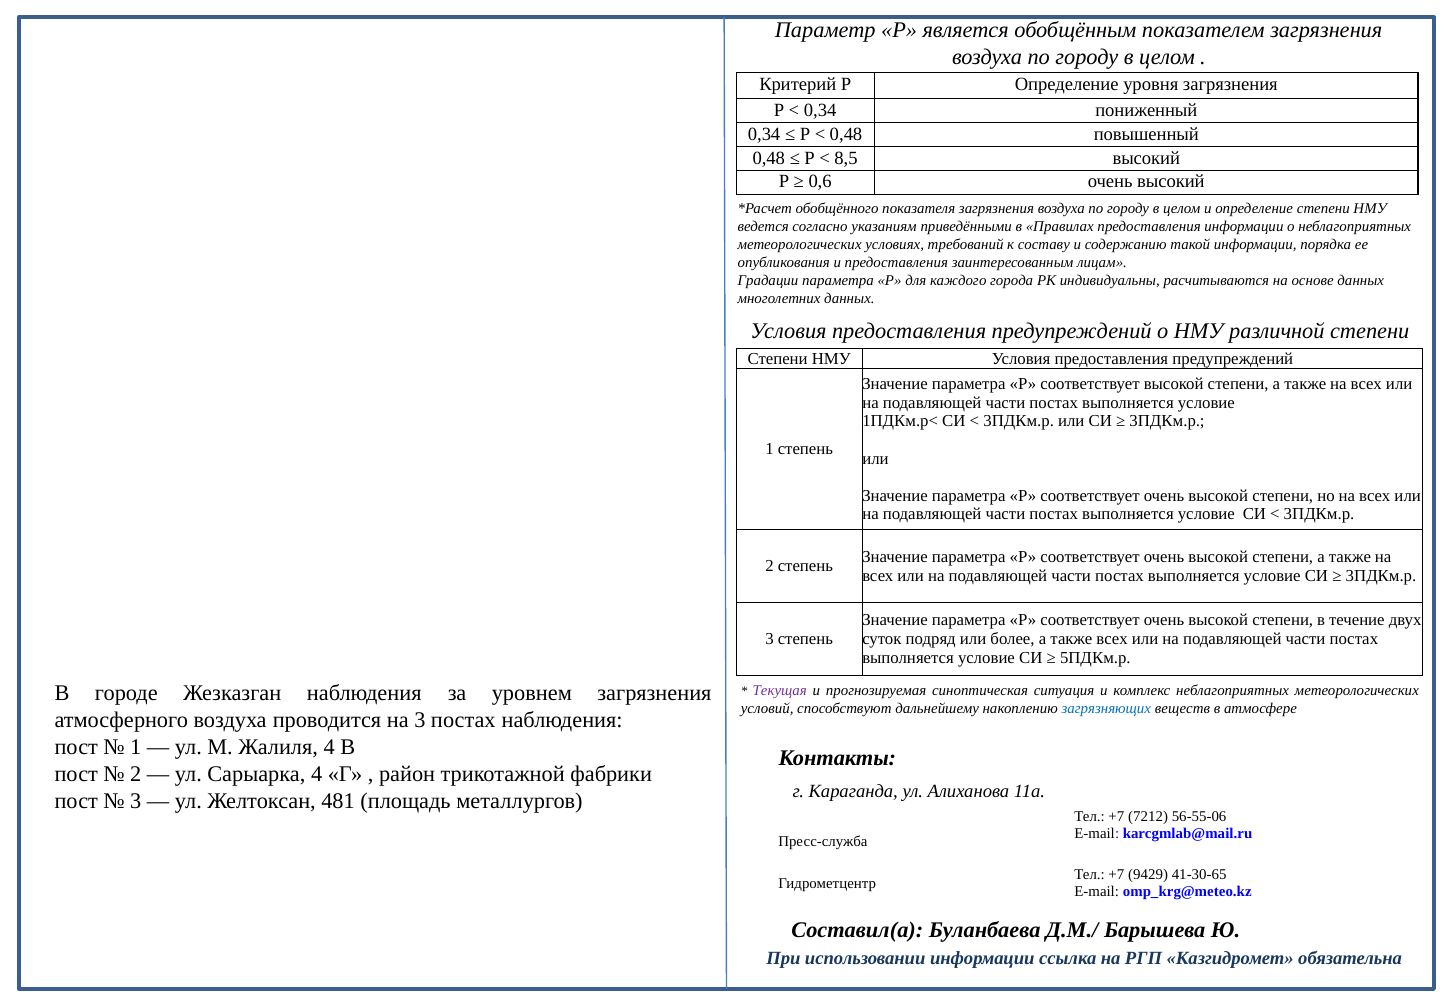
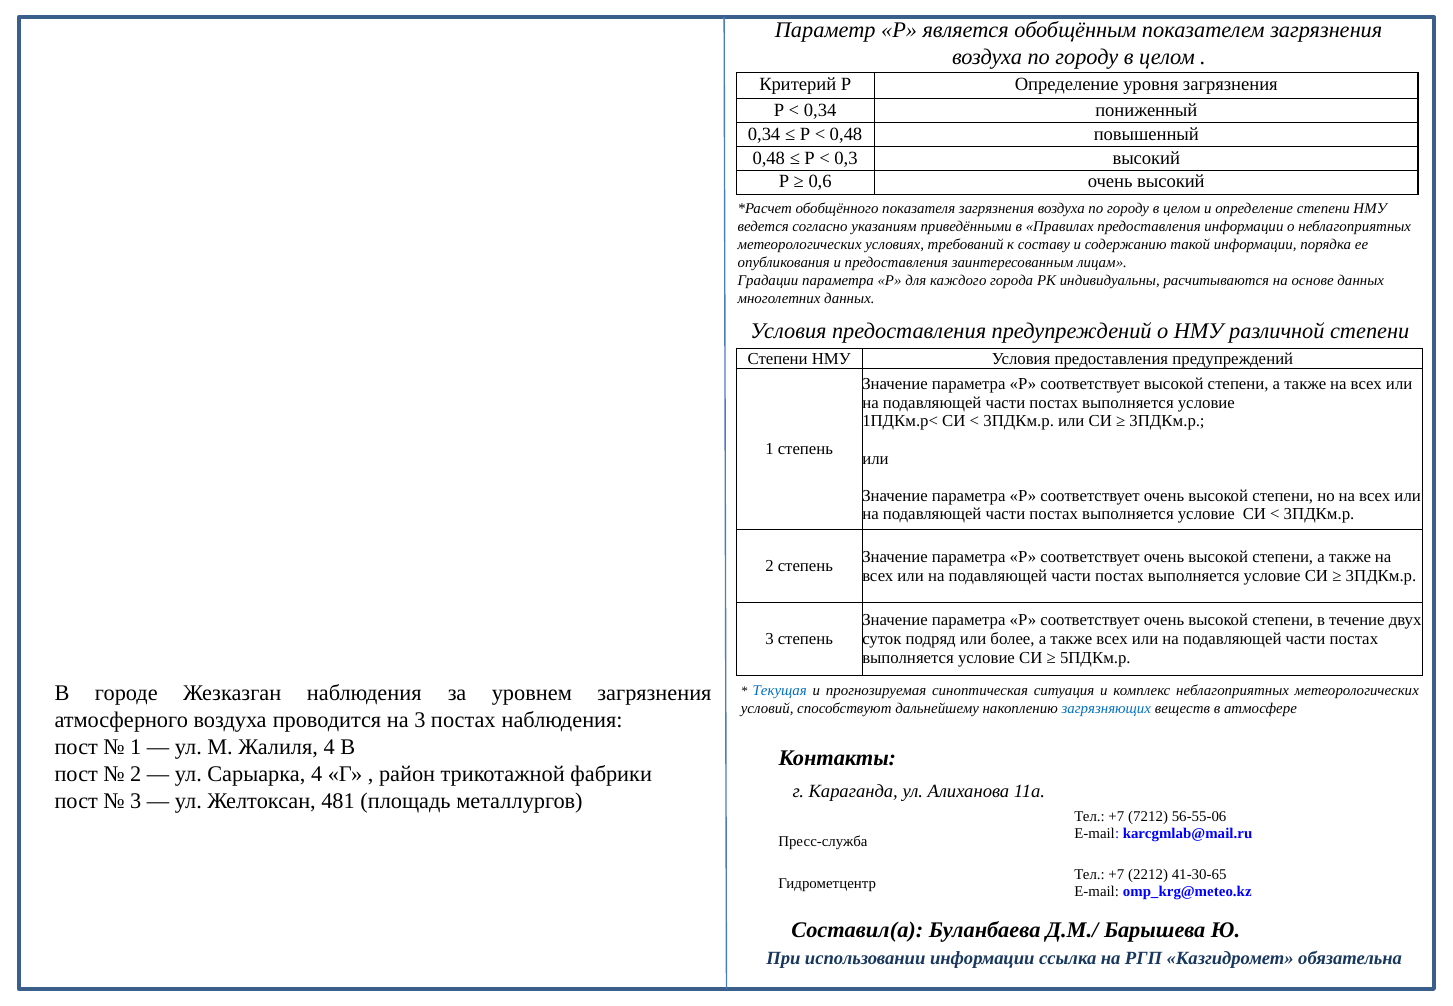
8,5: 8,5 -> 0,3
Текущая colour: purple -> blue
9429: 9429 -> 2212
